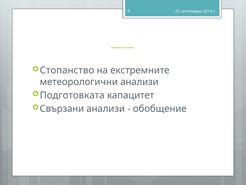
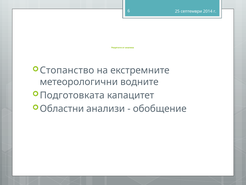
метеорологични анализи: анализи -> водните
Свързани: Свързани -> Областни
